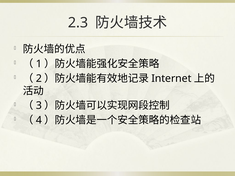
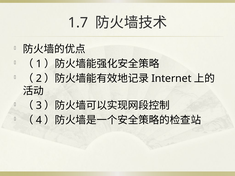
2.3: 2.3 -> 1.7
